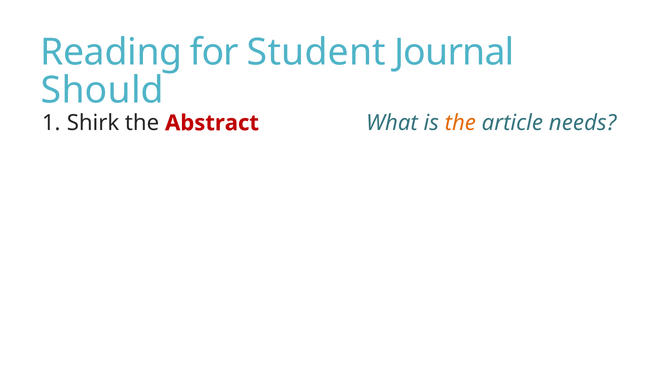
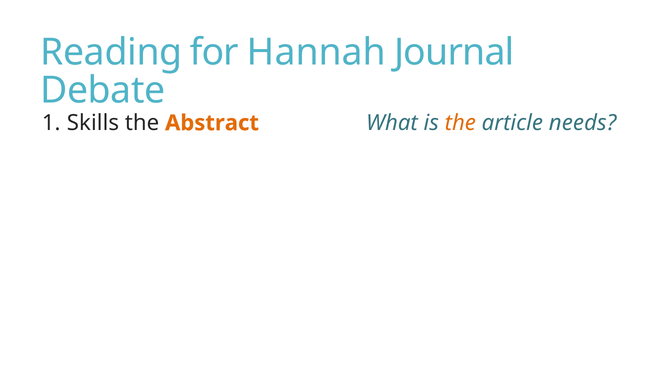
Student: Student -> Hannah
Should: Should -> Debate
Shirk: Shirk -> Skills
Abstract colour: red -> orange
